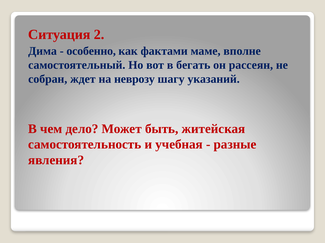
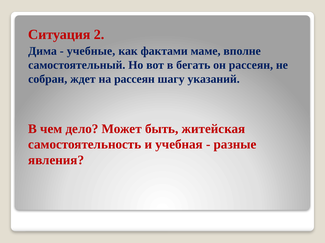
особенно: особенно -> учебные
на неврозу: неврозу -> рассеян
